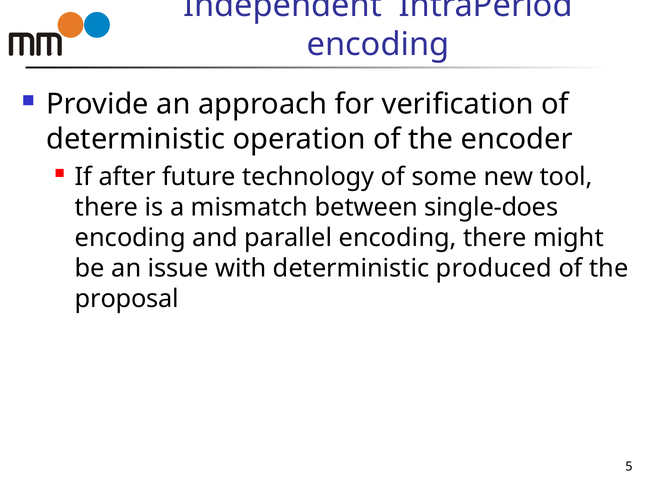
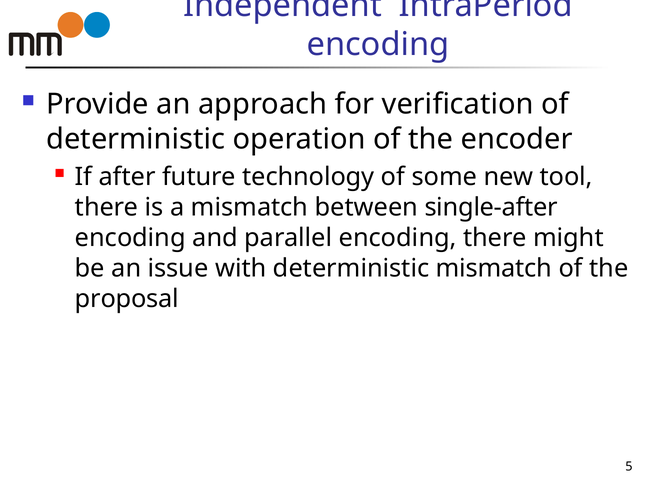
single-does: single-does -> single-after
deterministic produced: produced -> mismatch
